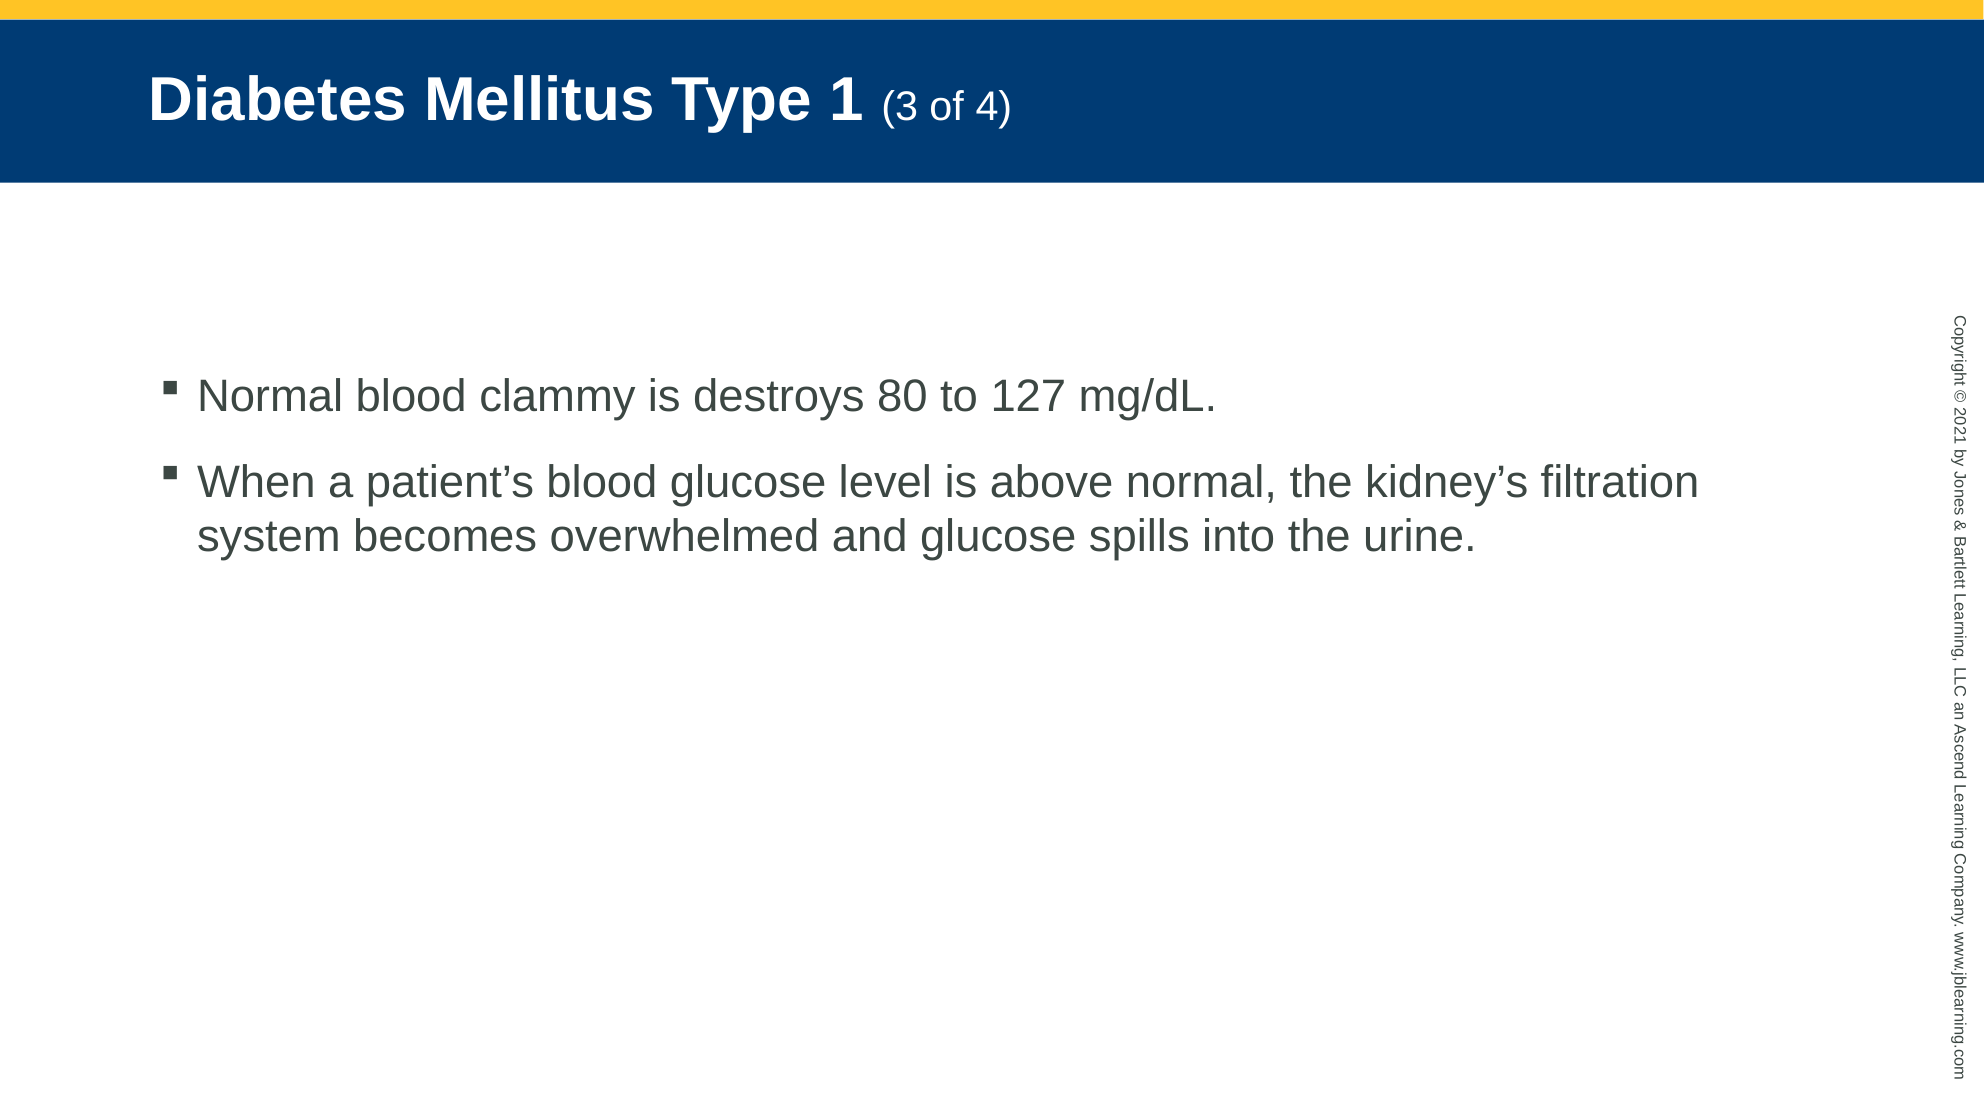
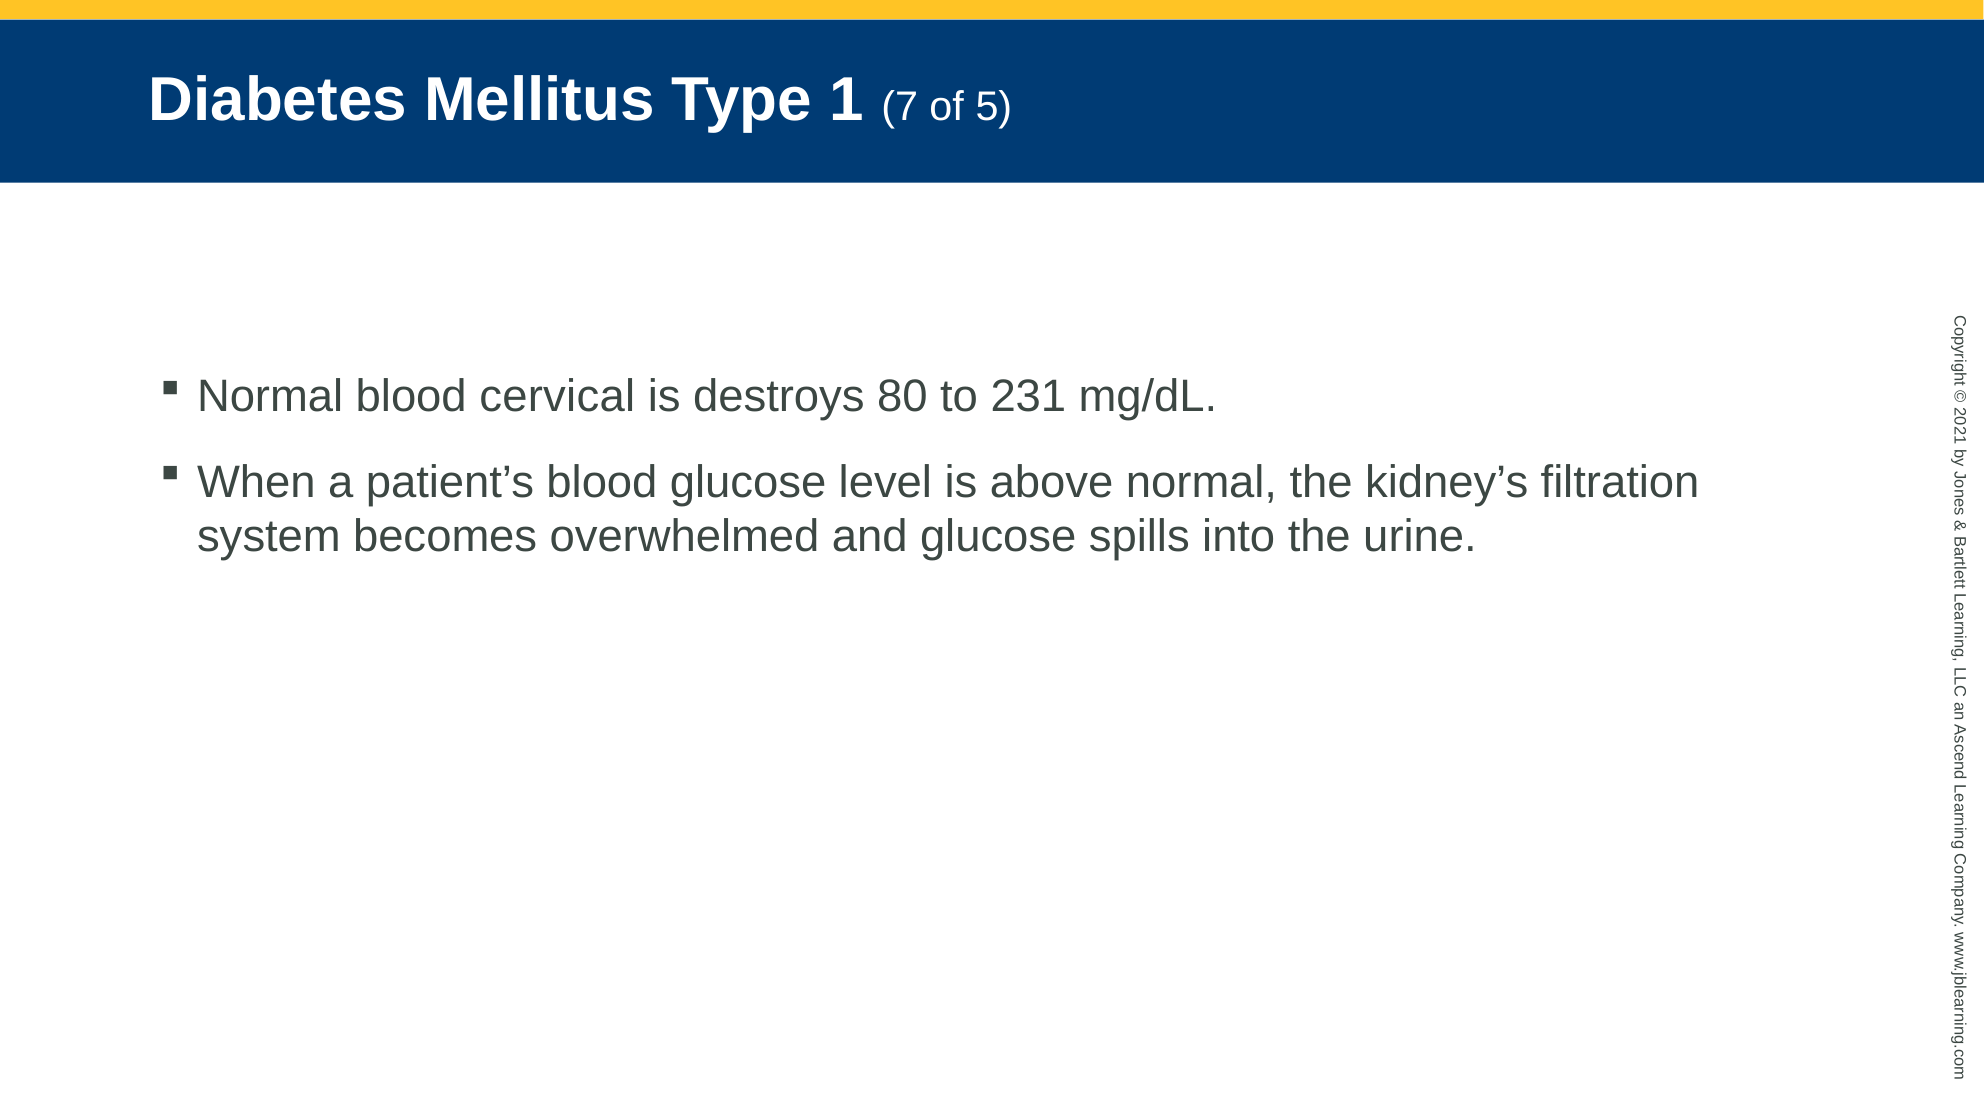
3: 3 -> 7
4: 4 -> 5
clammy: clammy -> cervical
127: 127 -> 231
